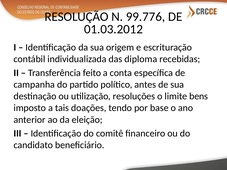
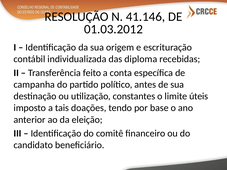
99.776: 99.776 -> 41.146
resoluções: resoluções -> constantes
bens: bens -> úteis
